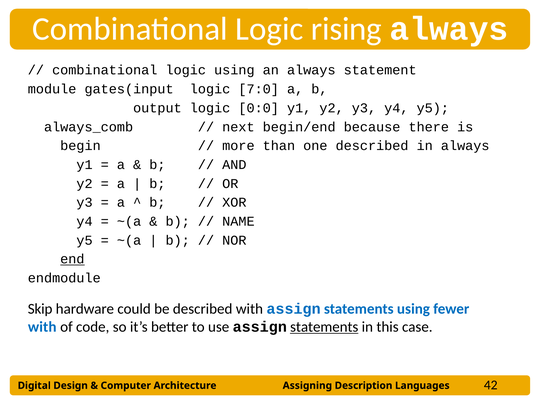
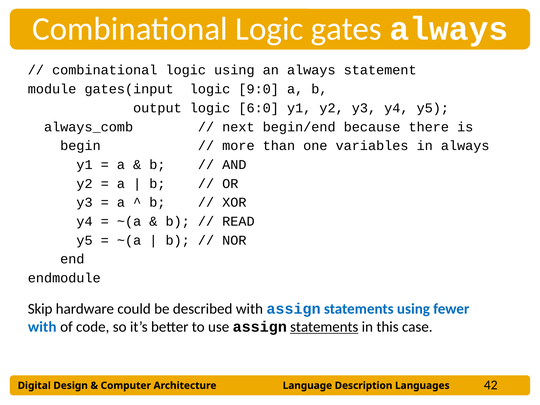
rising: rising -> gates
7:0: 7:0 -> 9:0
0:0: 0:0 -> 6:0
one described: described -> variables
NAME: NAME -> READ
end underline: present -> none
Assigning: Assigning -> Language
